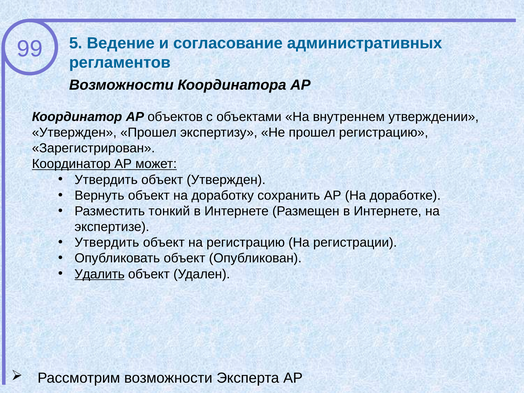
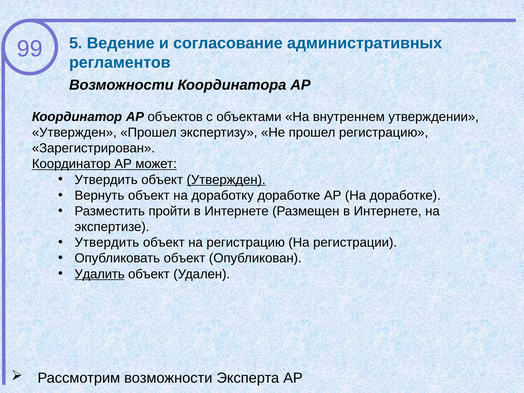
Утвержден at (226, 180) underline: none -> present
доработку сохранить: сохранить -> доработке
тонкий: тонкий -> пройти
